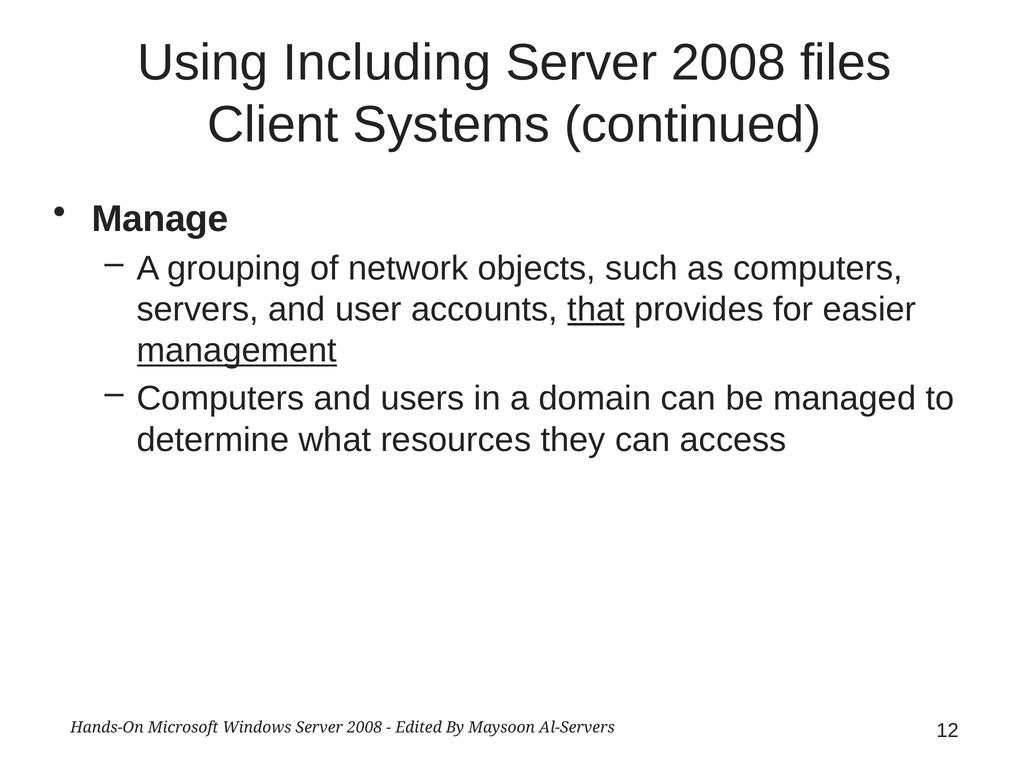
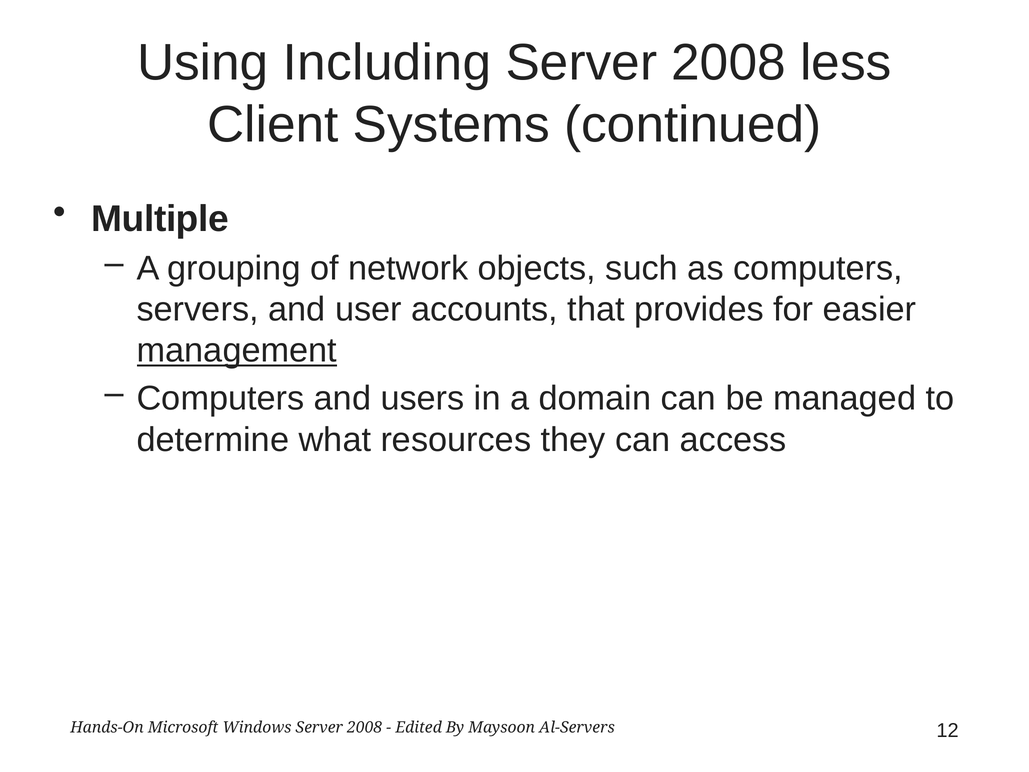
files: files -> less
Manage: Manage -> Multiple
that underline: present -> none
